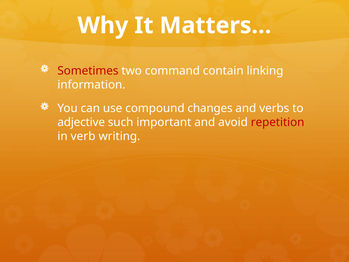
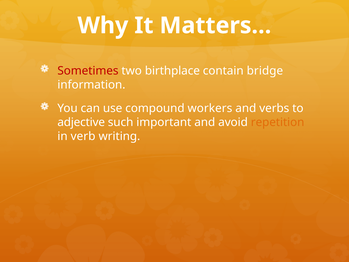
command: command -> birthplace
linking: linking -> bridge
changes: changes -> workers
repetition colour: red -> orange
